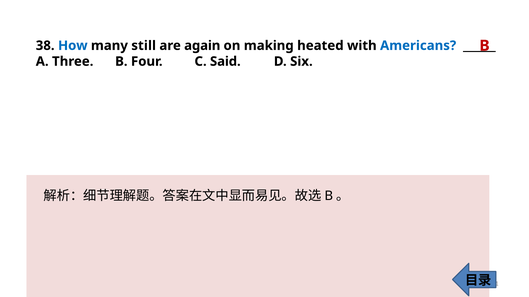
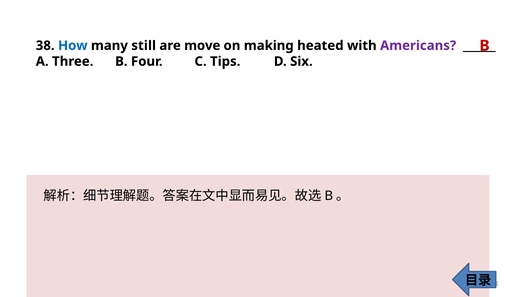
again: again -> move
Americans colour: blue -> purple
Said: Said -> Tips
